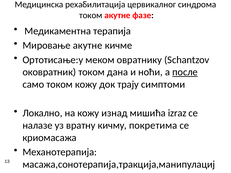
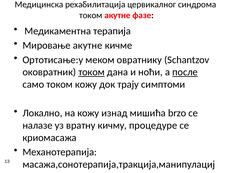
током at (92, 72) underline: none -> present
izraz: izraz -> brzo
покретима: покретима -> процедуре
